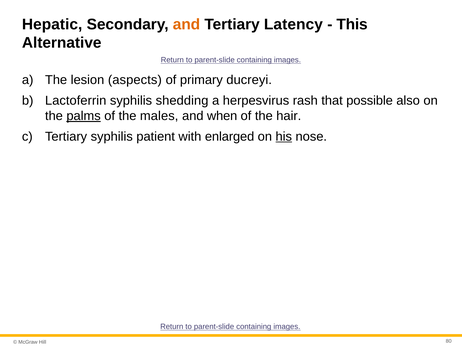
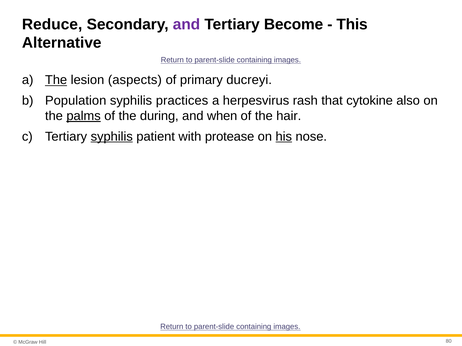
Hepatic: Hepatic -> Reduce
and at (186, 24) colour: orange -> purple
Latency: Latency -> Become
The at (56, 80) underline: none -> present
Lactoferrin: Lactoferrin -> Population
shedding: shedding -> practices
possible: possible -> cytokine
males: males -> during
syphilis at (112, 137) underline: none -> present
enlarged: enlarged -> protease
